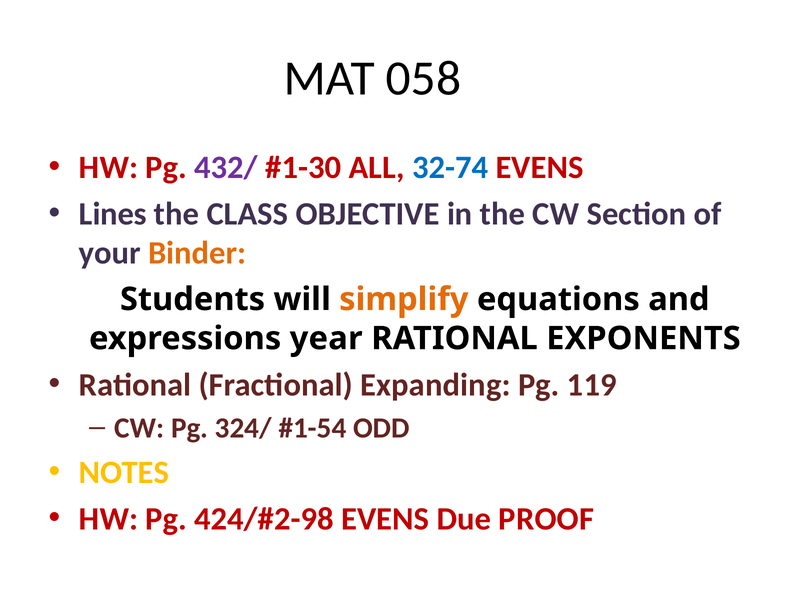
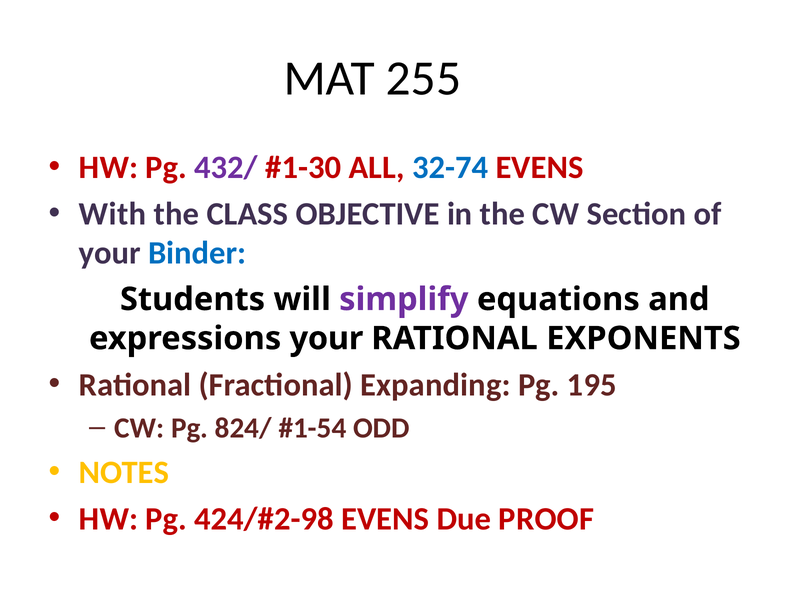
058: 058 -> 255
Lines: Lines -> With
Binder colour: orange -> blue
simplify colour: orange -> purple
expressions year: year -> your
119: 119 -> 195
324/: 324/ -> 824/
